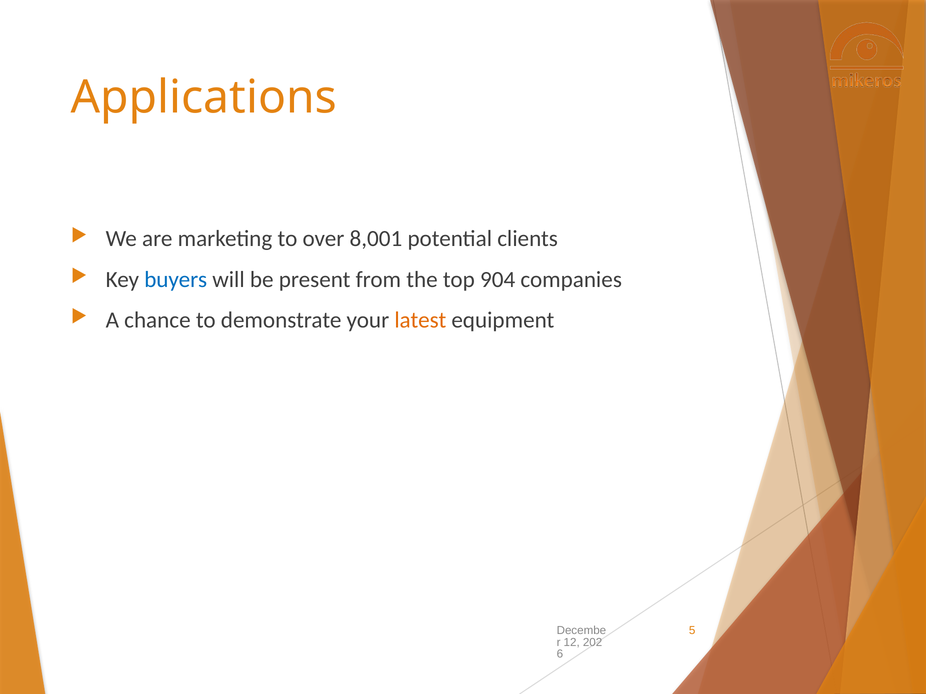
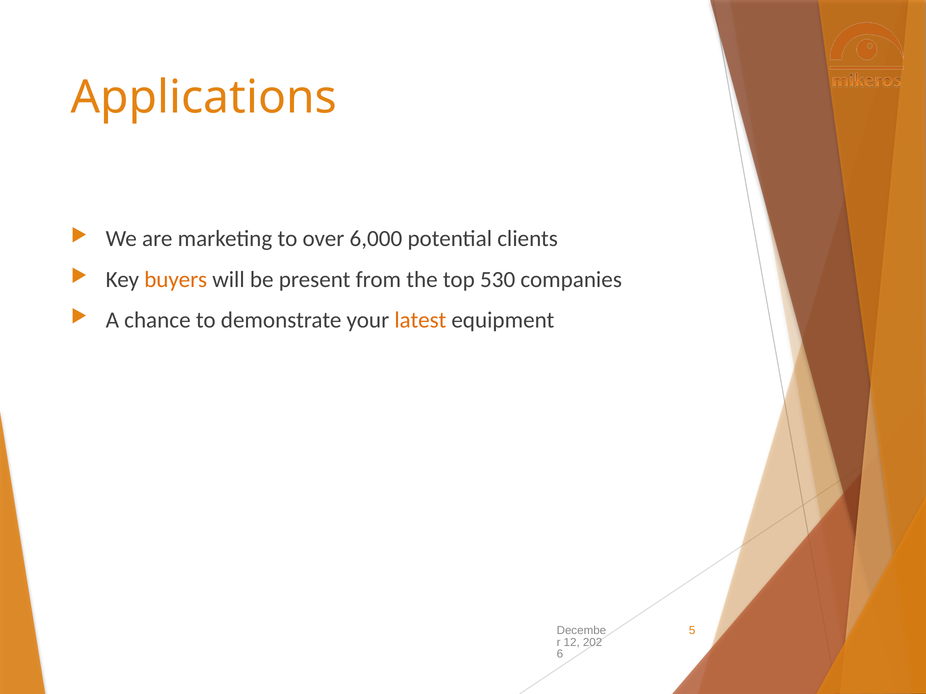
8,001: 8,001 -> 6,000
buyers colour: blue -> orange
904: 904 -> 530
